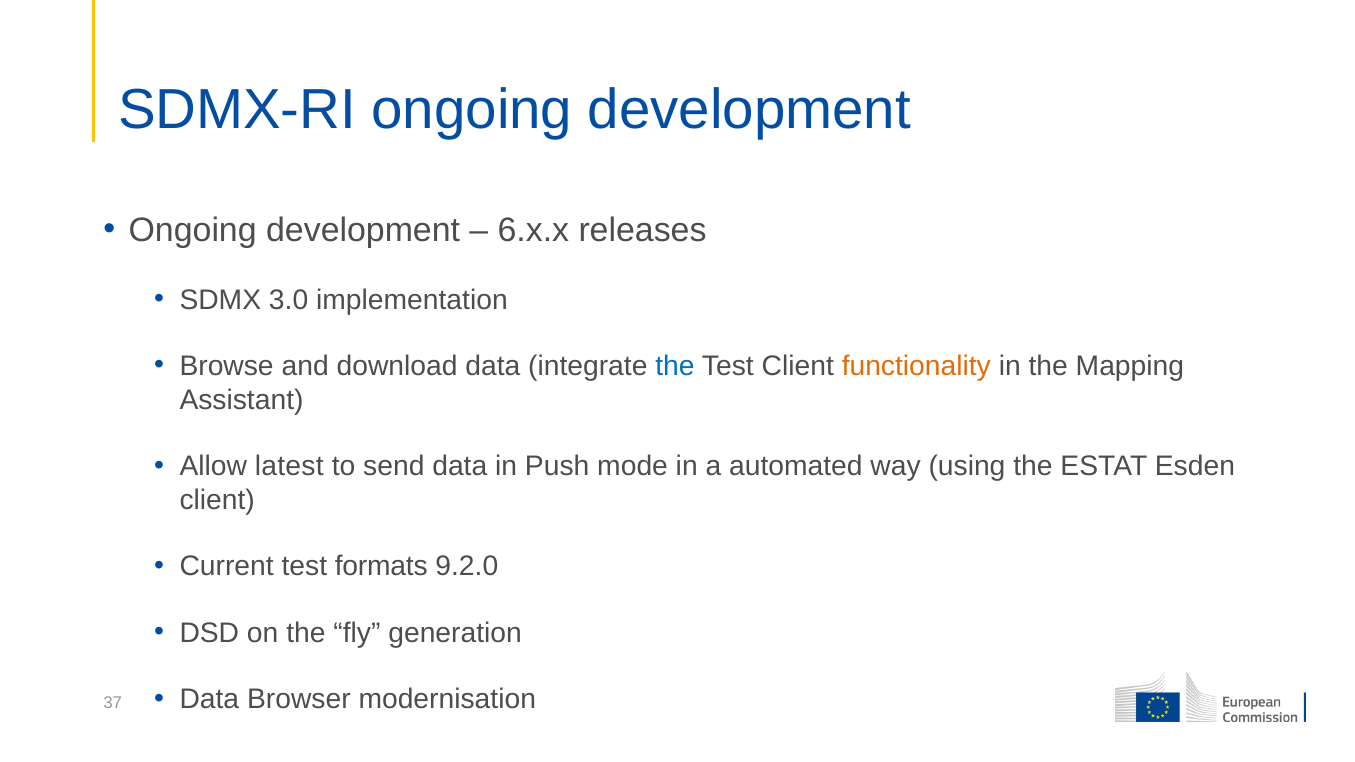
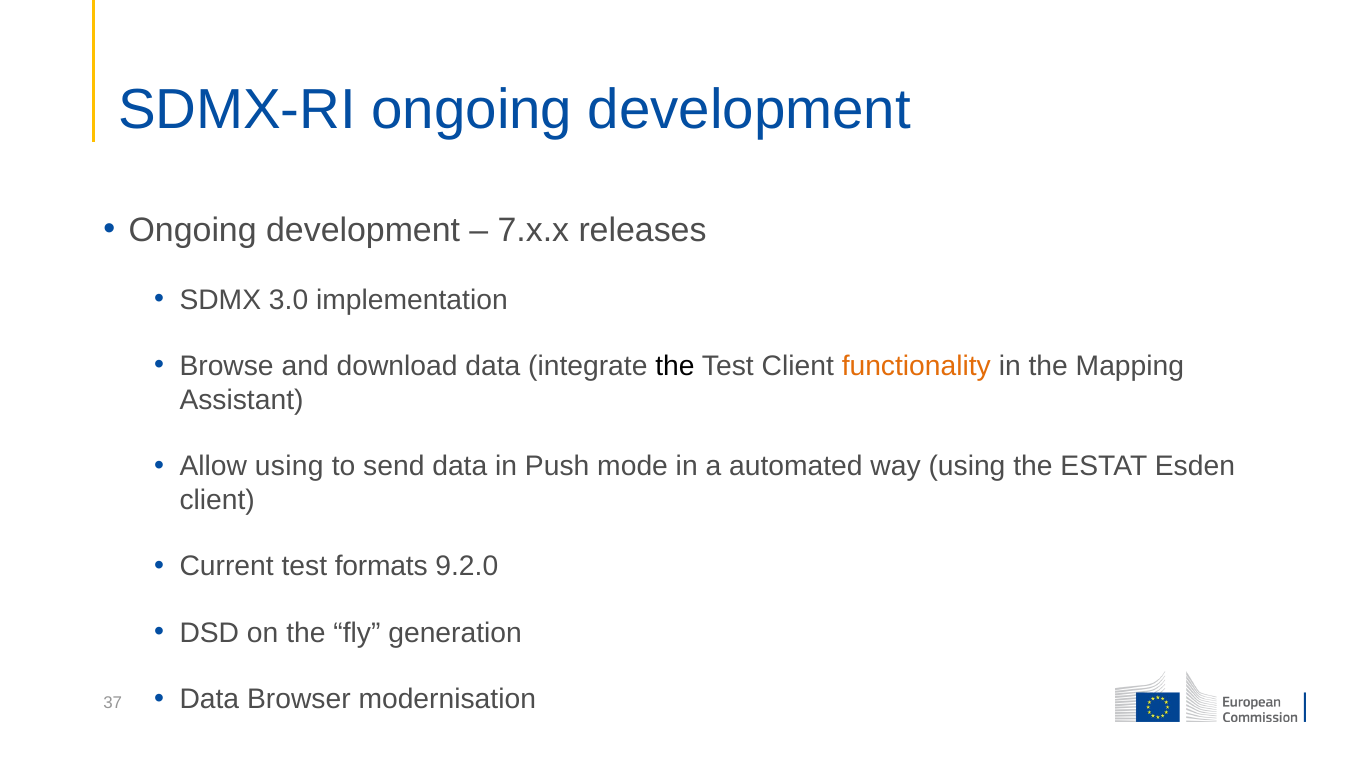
6.x.x: 6.x.x -> 7.x.x
the at (675, 366) colour: blue -> black
Allow latest: latest -> using
